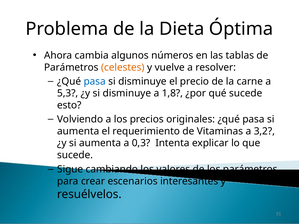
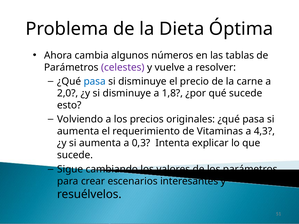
celestes colour: orange -> purple
5,3: 5,3 -> 2,0
3,2: 3,2 -> 4,3
